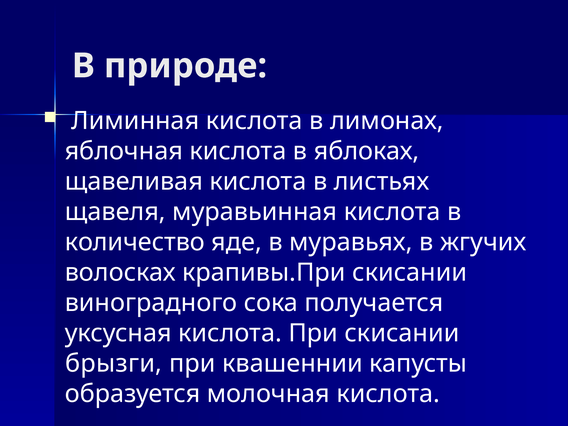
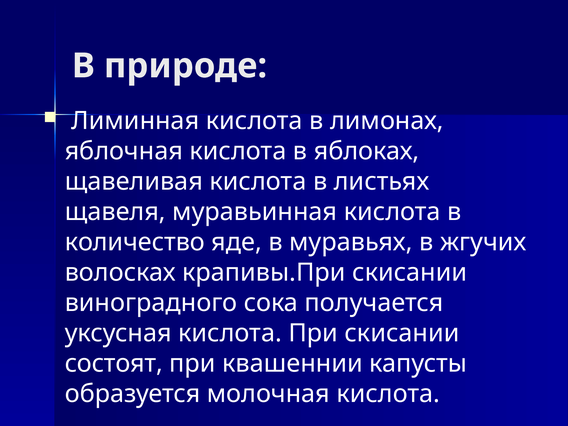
брызги: брызги -> состоят
